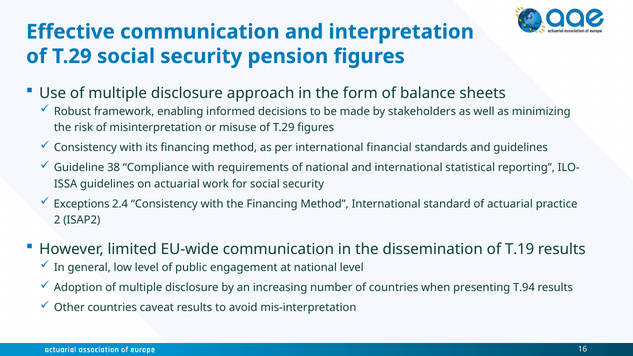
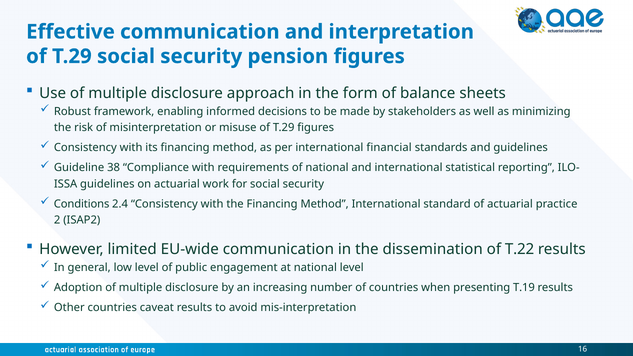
Exceptions: Exceptions -> Conditions
T.19: T.19 -> T.22
T.94: T.94 -> T.19
